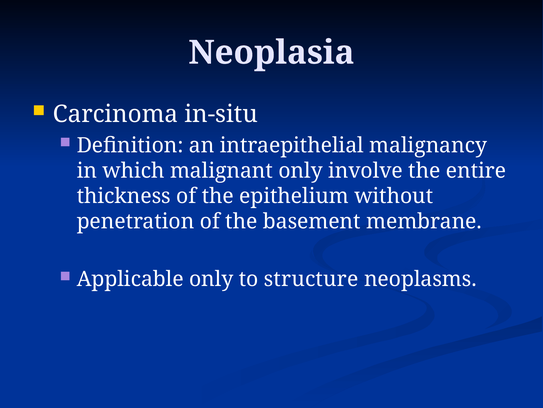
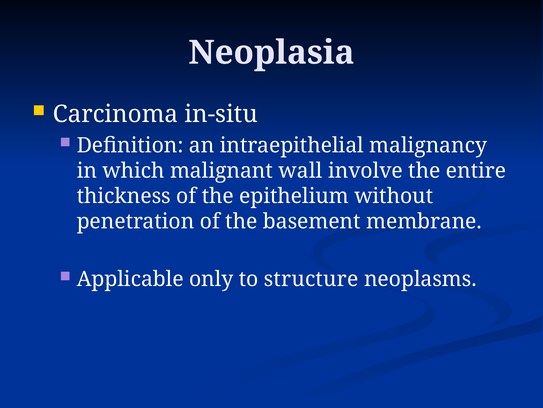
malignant only: only -> wall
